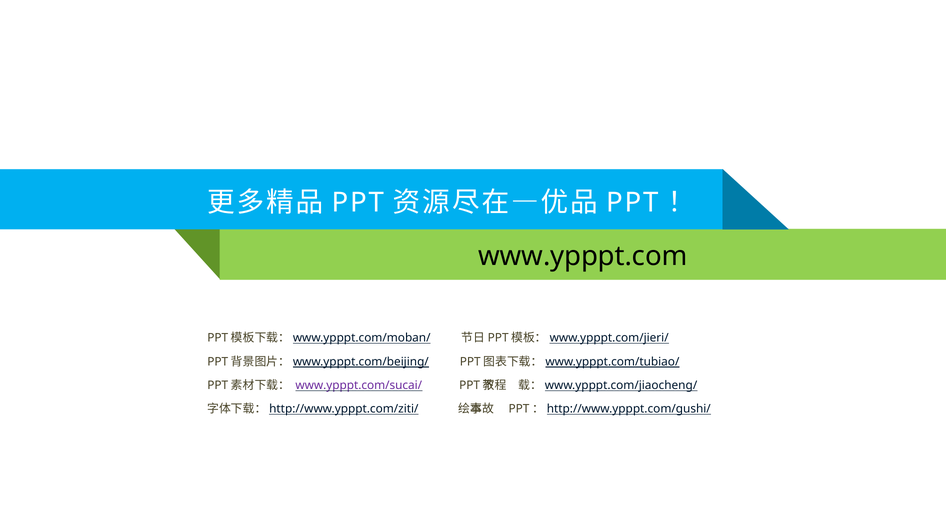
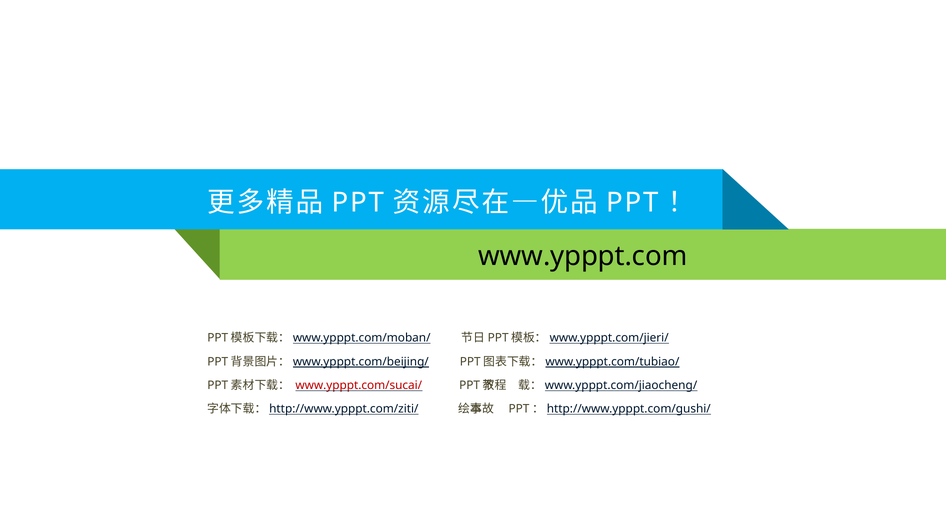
www.ypppt.com/sucai/ colour: purple -> red
